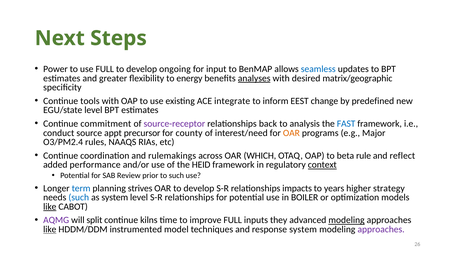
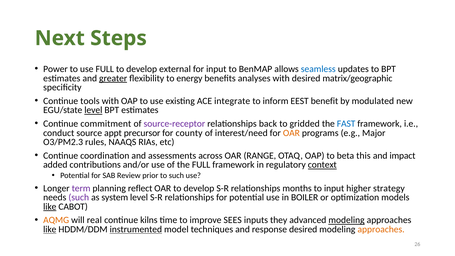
ongoing: ongoing -> external
greater underline: none -> present
analyses underline: present -> none
change: change -> benefit
predefined: predefined -> modulated
level at (93, 110) underline: none -> present
analysis: analysis -> gridded
O3/PM2.4: O3/PM2.4 -> O3/PM2.3
rulemakings: rulemakings -> assessments
WHICH: WHICH -> RANGE
rule: rule -> this
reflect: reflect -> impact
performance: performance -> contributions
the HEID: HEID -> FULL
term colour: blue -> purple
strives: strives -> reflect
impacts: impacts -> months
to years: years -> input
such at (79, 197) colour: blue -> purple
AQMG colour: purple -> orange
split: split -> real
improve FULL: FULL -> SEES
instrumented underline: none -> present
response system: system -> desired
approaches at (381, 229) colour: purple -> orange
